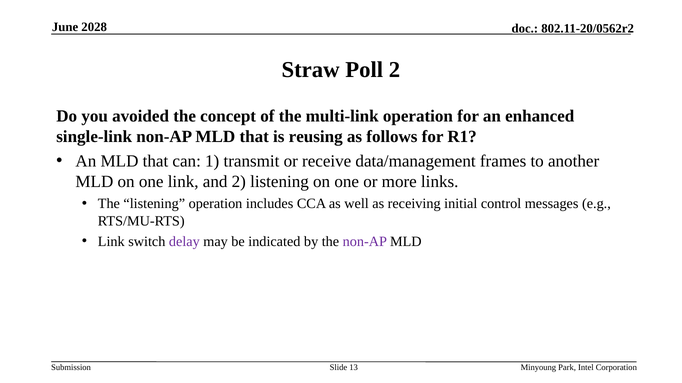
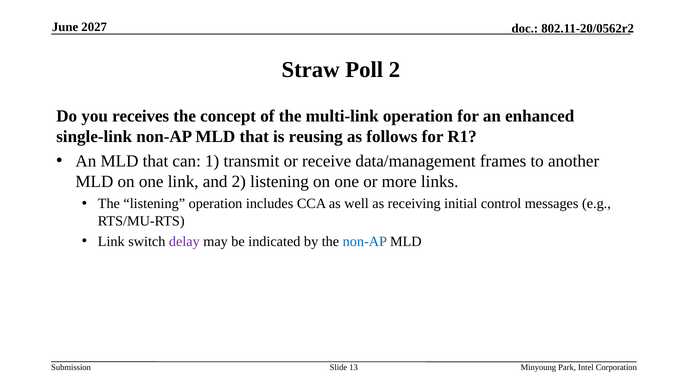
2028: 2028 -> 2027
avoided: avoided -> receives
non-AP at (365, 242) colour: purple -> blue
